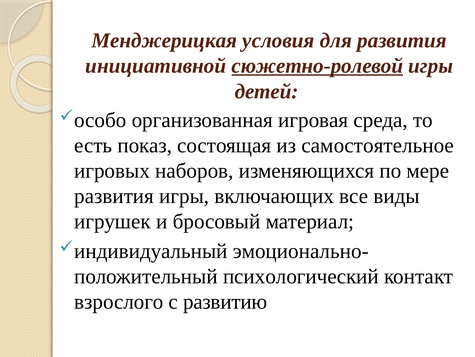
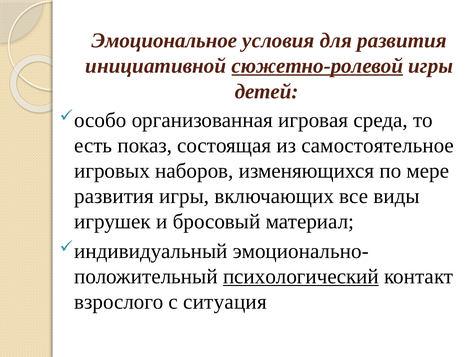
Менджерицкая: Менджерицкая -> Эмоциональное
психологический underline: none -> present
развитию: развитию -> ситуация
